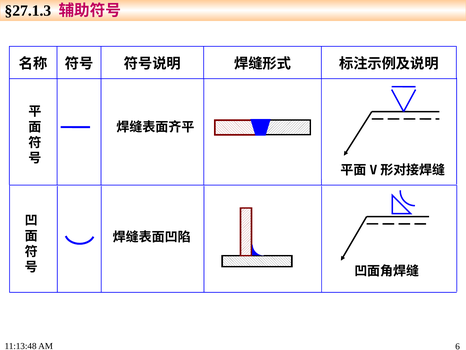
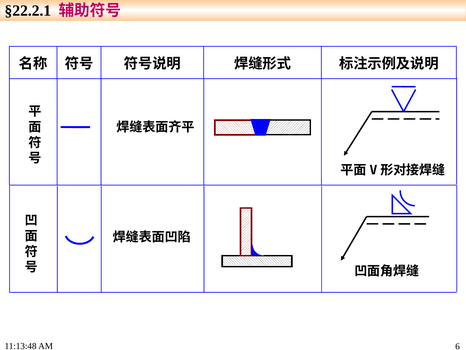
§27.1.3: §27.1.3 -> §22.2.1
